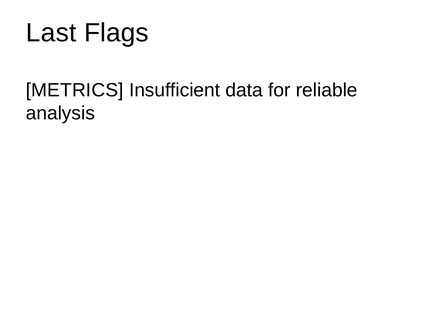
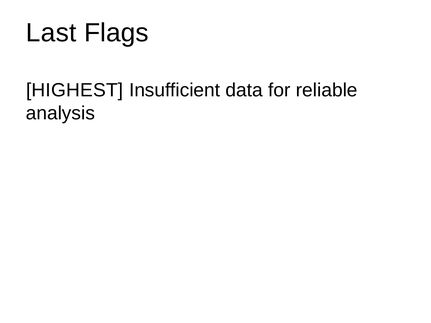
METRICS: METRICS -> HIGHEST
